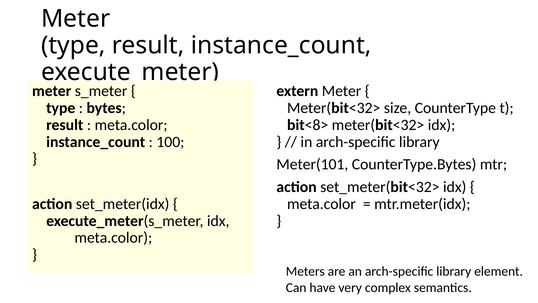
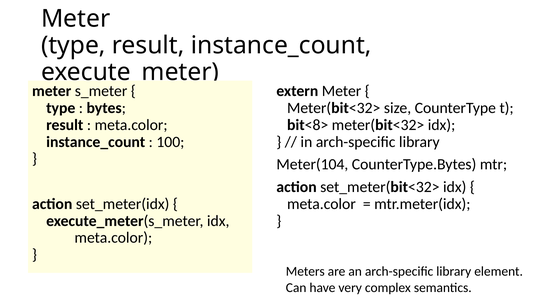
Meter(101: Meter(101 -> Meter(104
